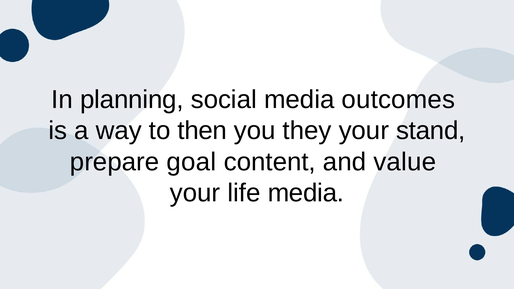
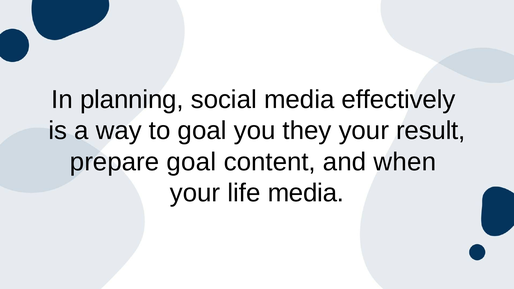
outcomes: outcomes -> effectively
to then: then -> goal
stand: stand -> result
value: value -> when
